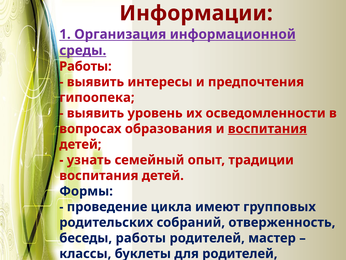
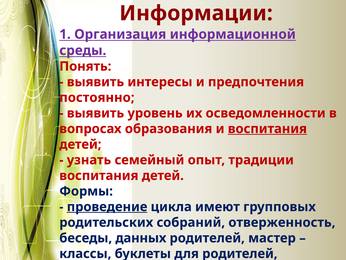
Работы at (85, 66): Работы -> Понять
гипоопека: гипоопека -> постоянно
проведение underline: none -> present
беседы работы: работы -> данных
